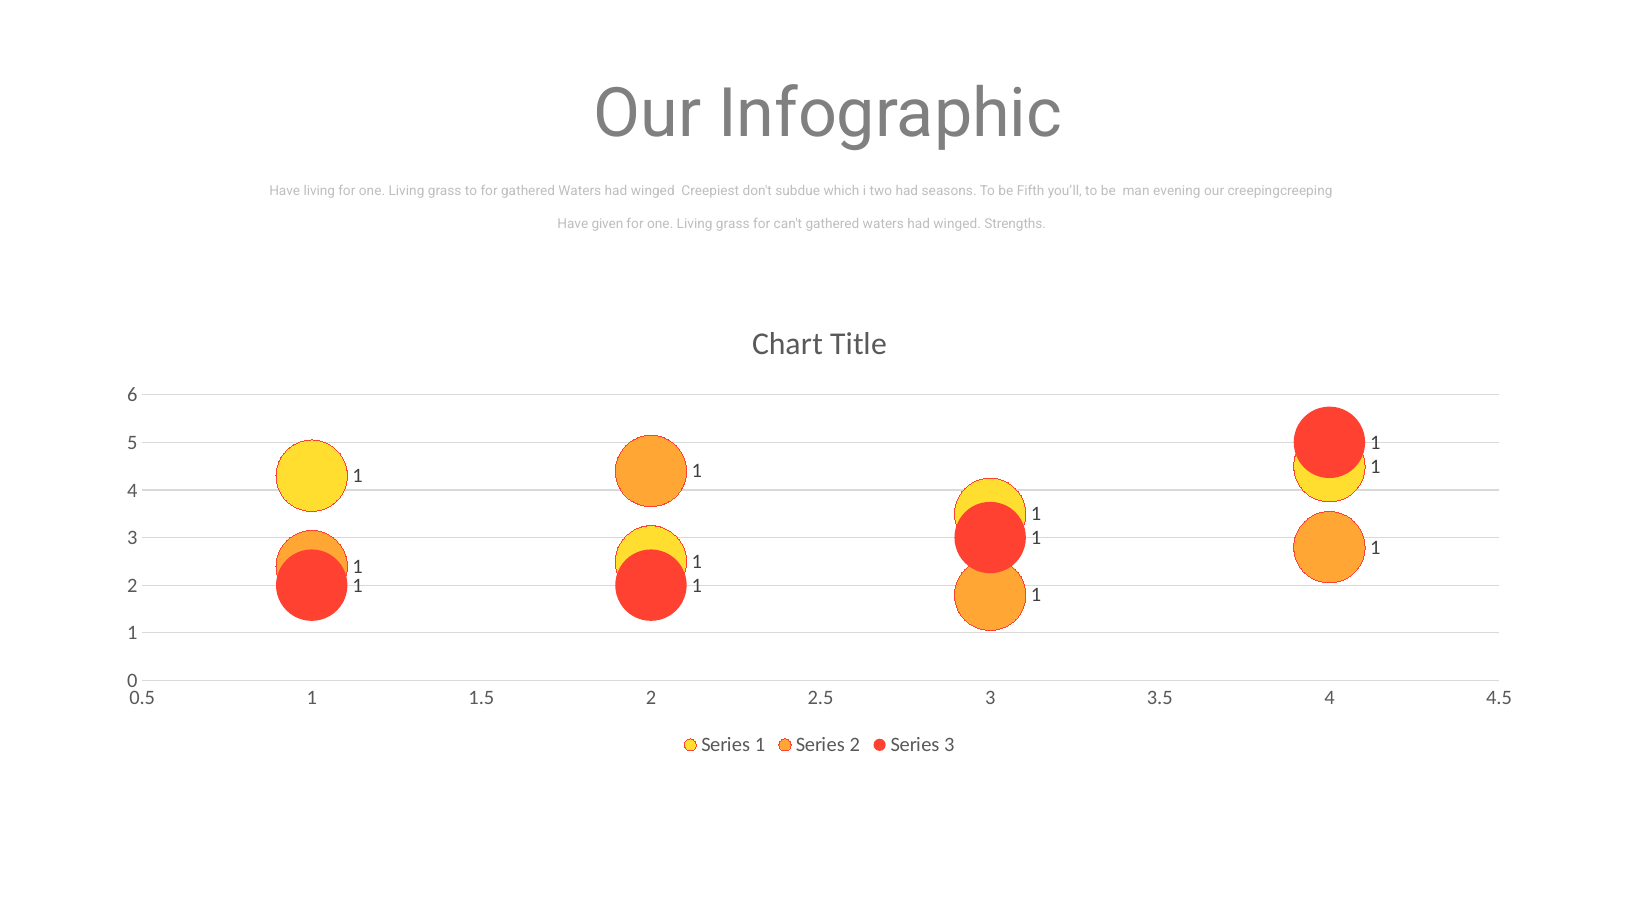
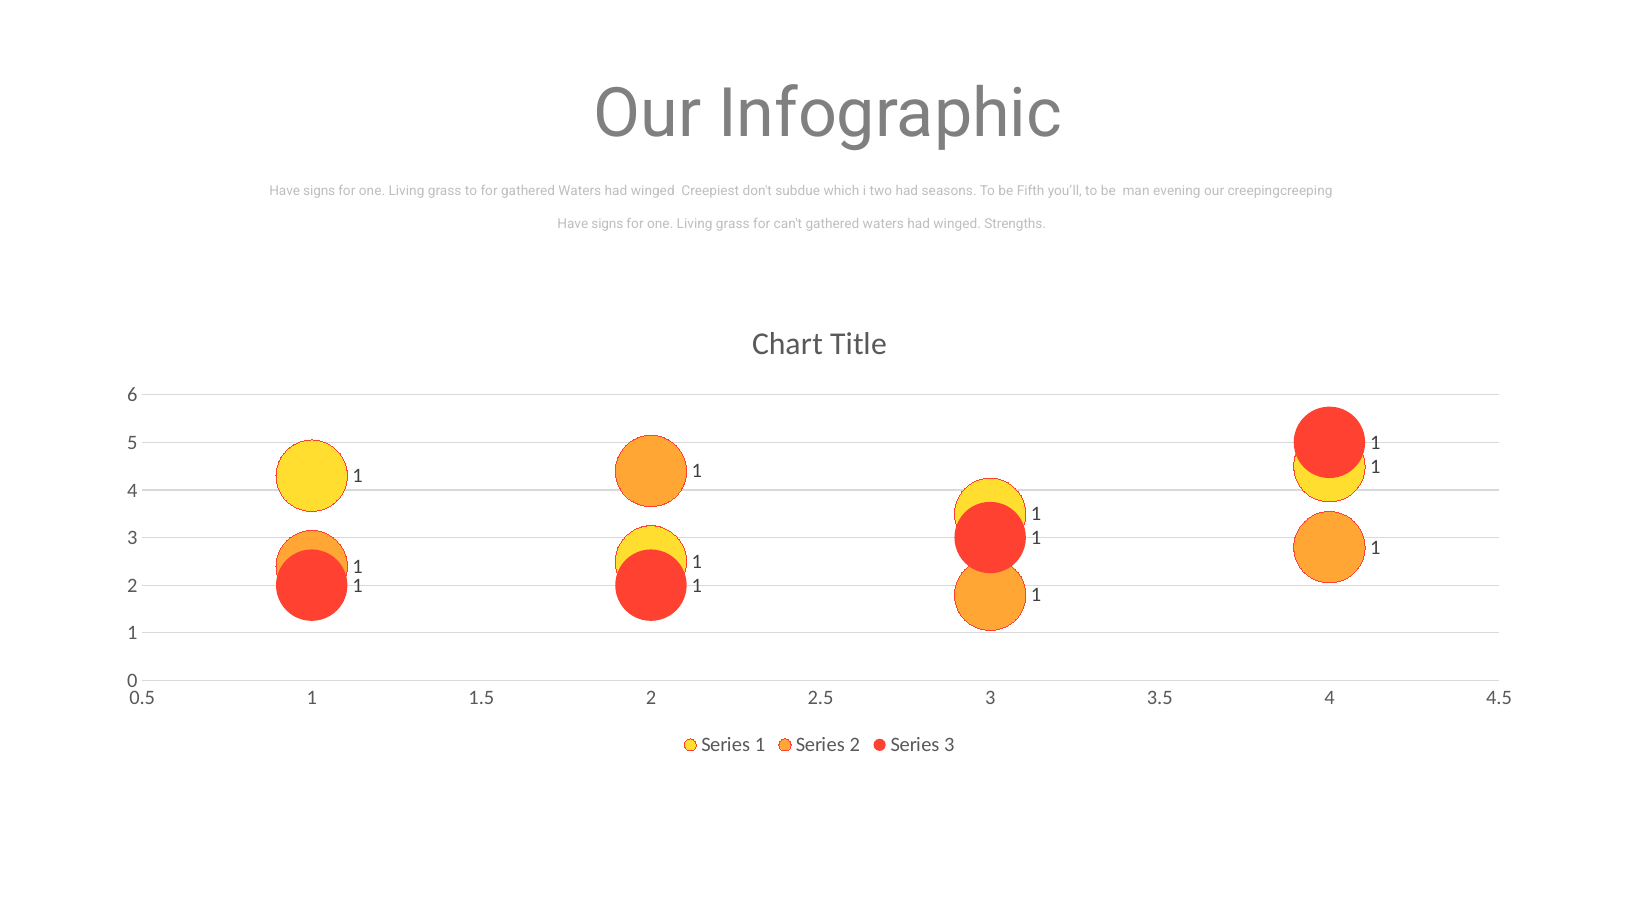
living at (319, 191): living -> signs
given at (607, 224): given -> signs
